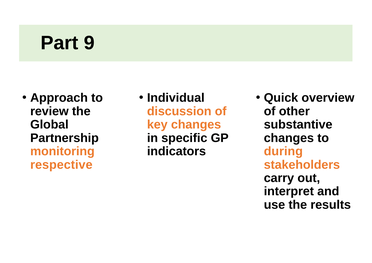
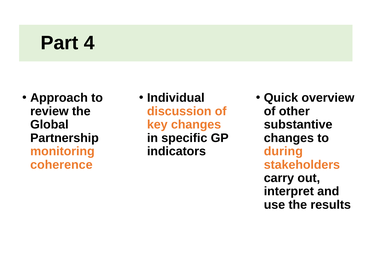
9: 9 -> 4
respective: respective -> coherence
